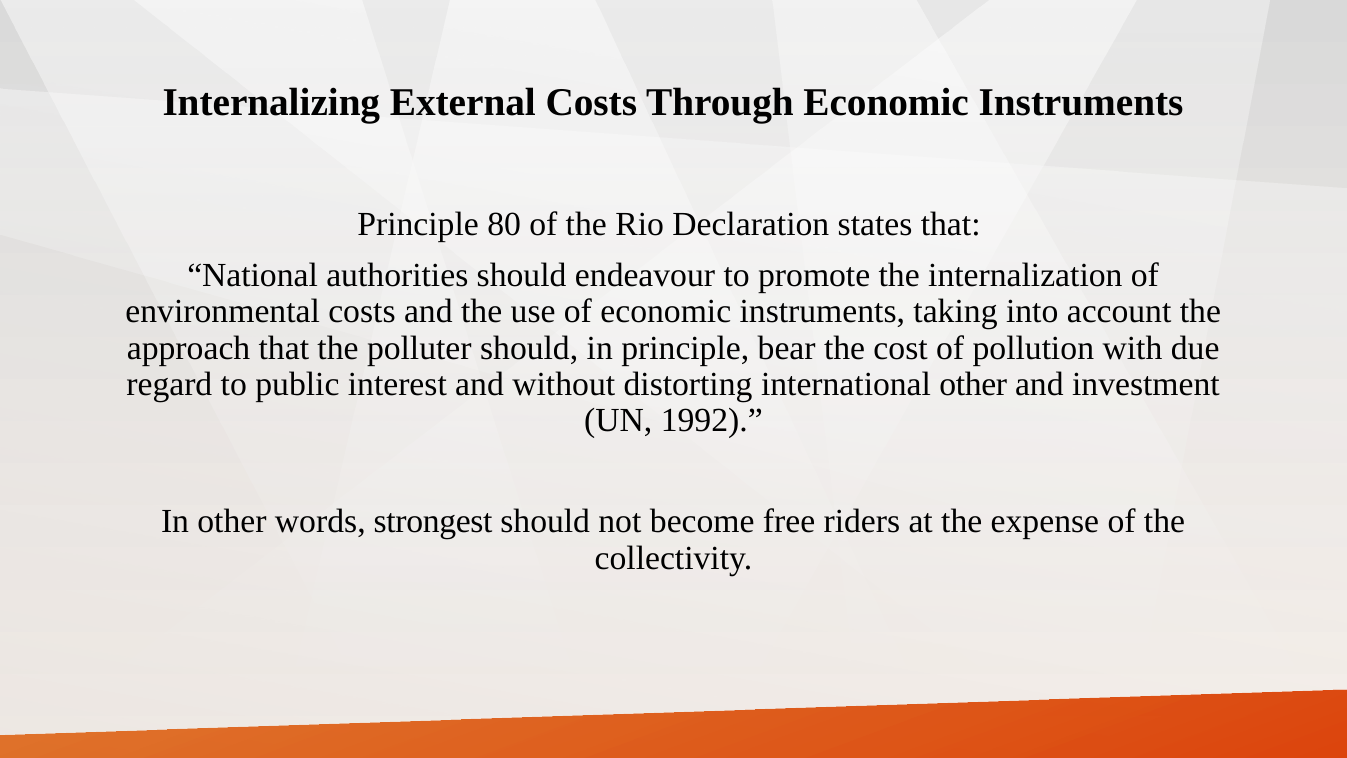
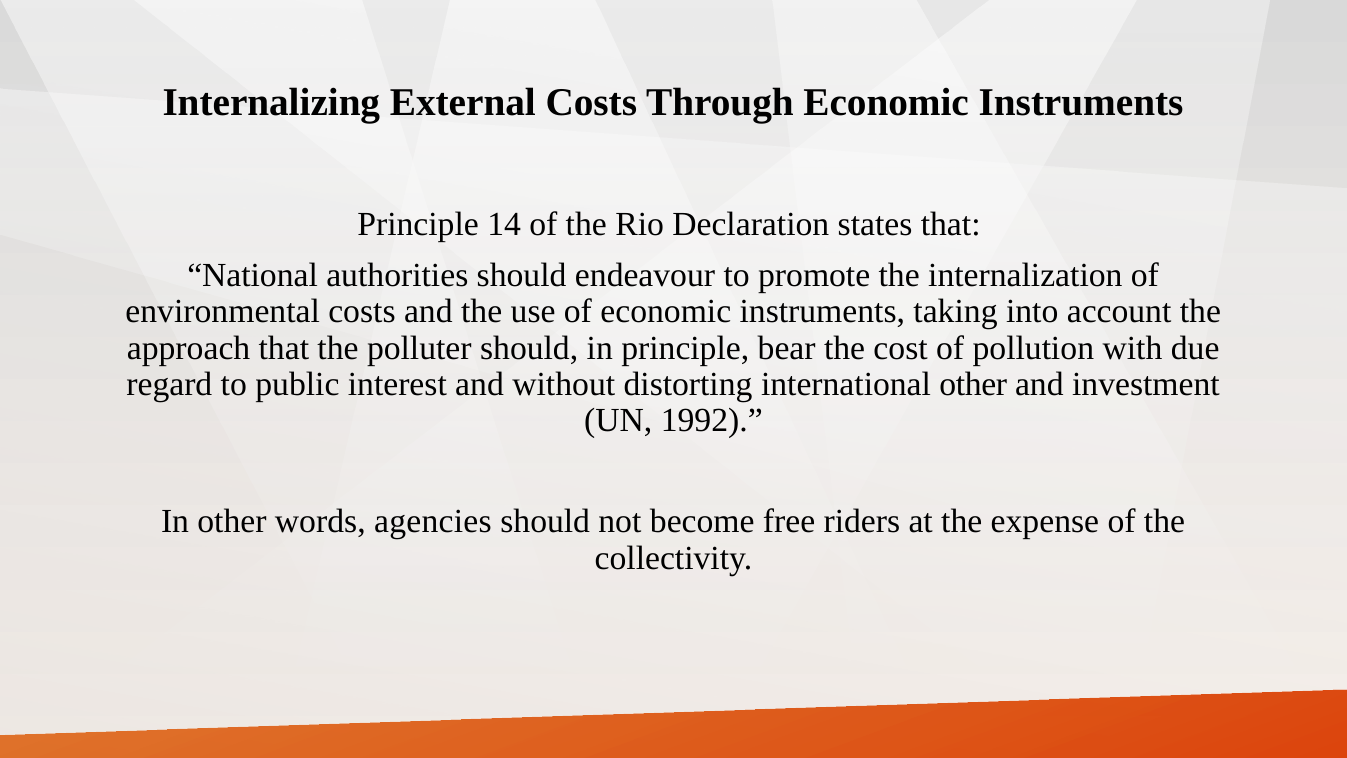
80: 80 -> 14
strongest: strongest -> agencies
